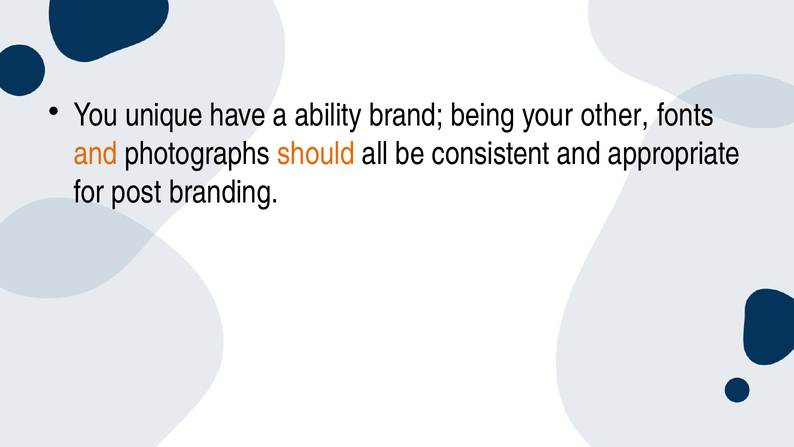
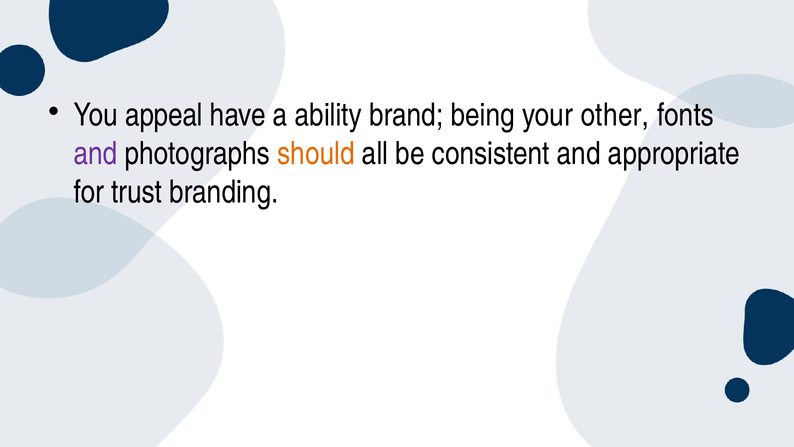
unique: unique -> appeal
and at (96, 154) colour: orange -> purple
post: post -> trust
